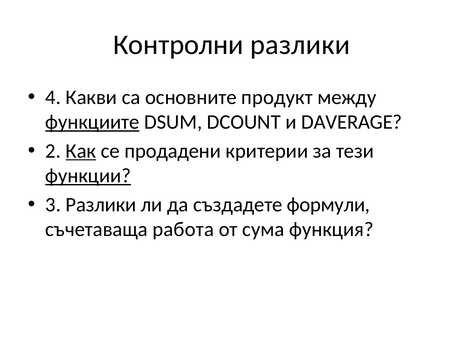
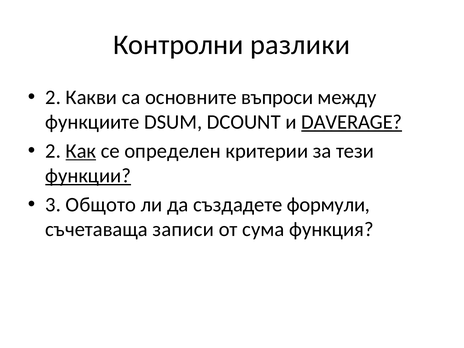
4 at (53, 97): 4 -> 2
продукт: продукт -> въпроси
функциите underline: present -> none
DAVERAGE underline: none -> present
продадени: продадени -> определен
3 Разлики: Разлики -> Общото
работа: работа -> записи
